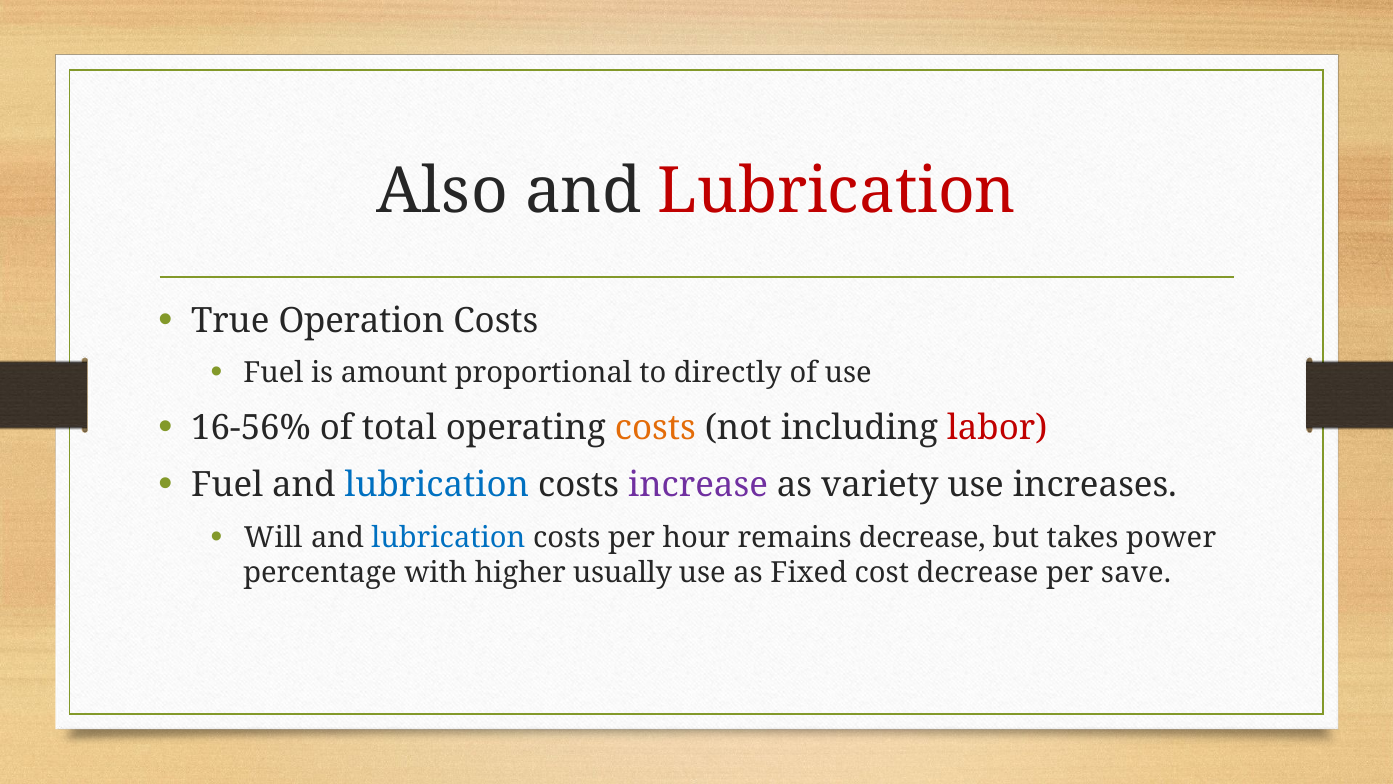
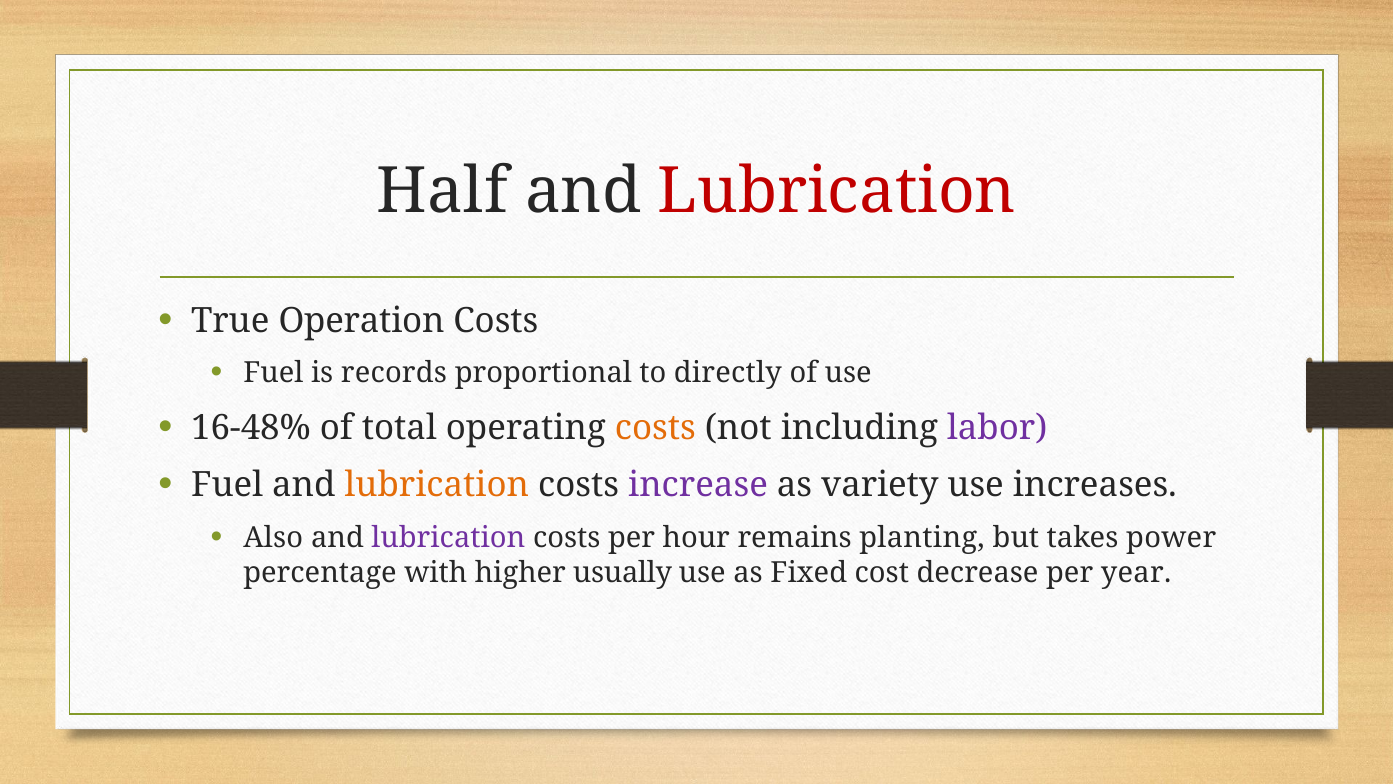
Also: Also -> Half
amount: amount -> records
16-56%: 16-56% -> 16-48%
labor colour: red -> purple
lubrication at (437, 485) colour: blue -> orange
Will: Will -> Also
lubrication at (448, 537) colour: blue -> purple
remains decrease: decrease -> planting
save: save -> year
